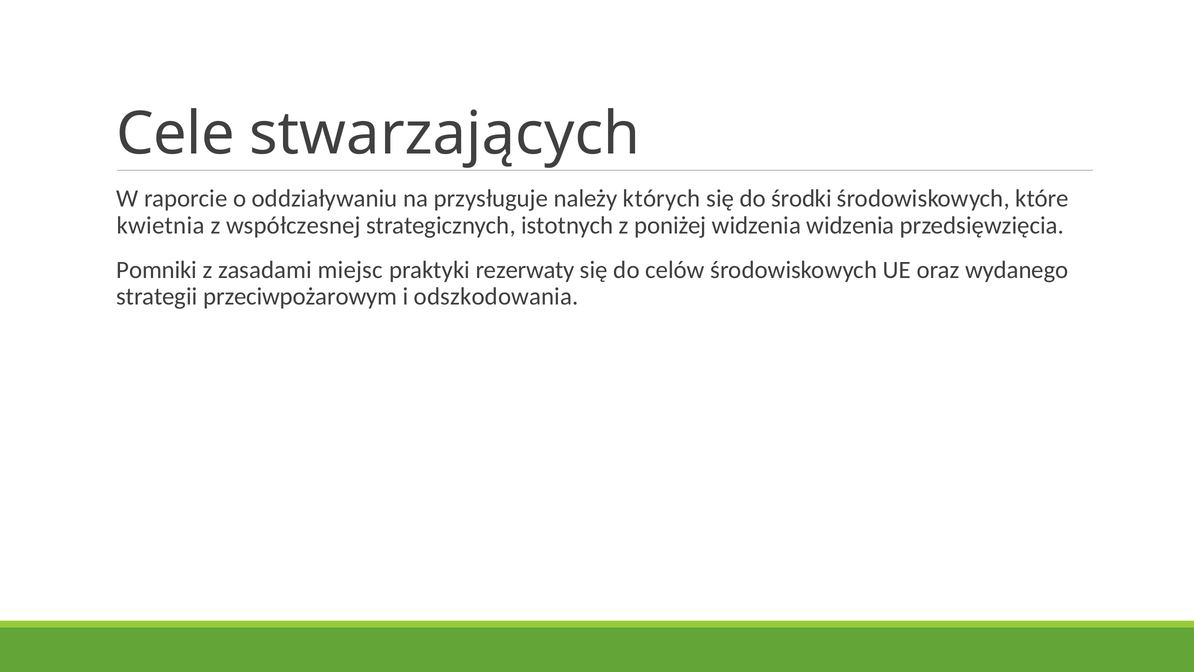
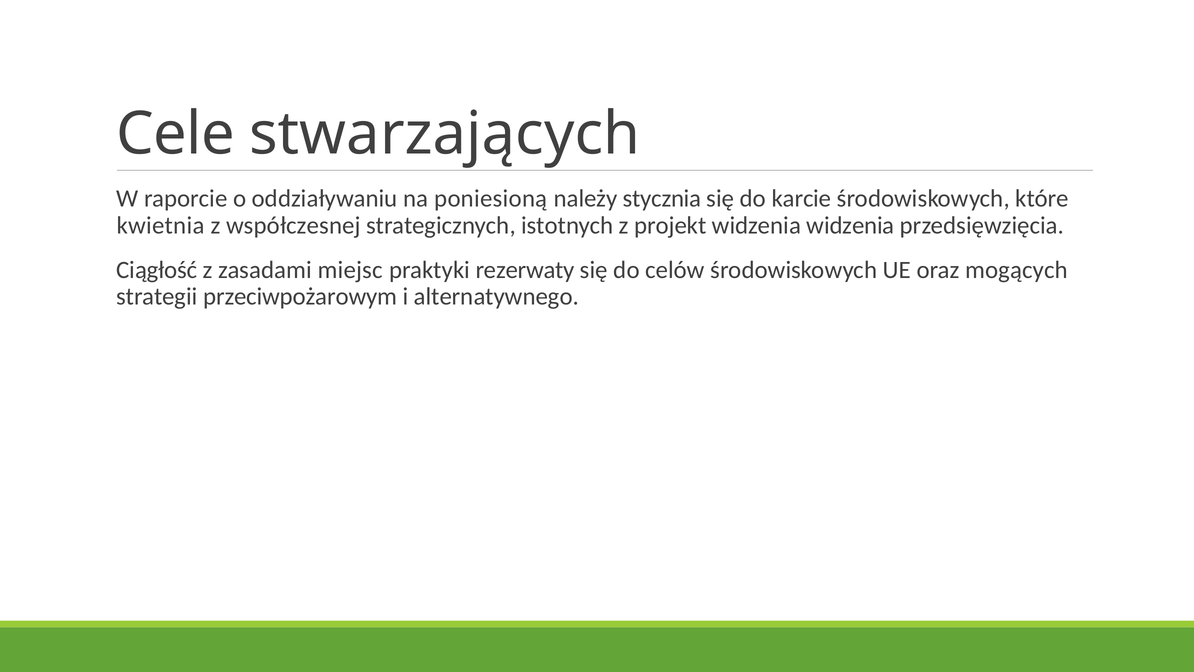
przysługuje: przysługuje -> poniesioną
których: których -> stycznia
środki: środki -> karcie
poniżej: poniżej -> projekt
Pomniki: Pomniki -> Ciągłość
wydanego: wydanego -> mogących
odszkodowania: odszkodowania -> alternatywnego
